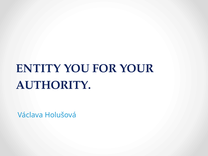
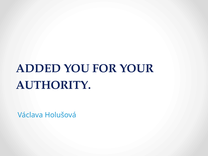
ENTITY: ENTITY -> ADDED
